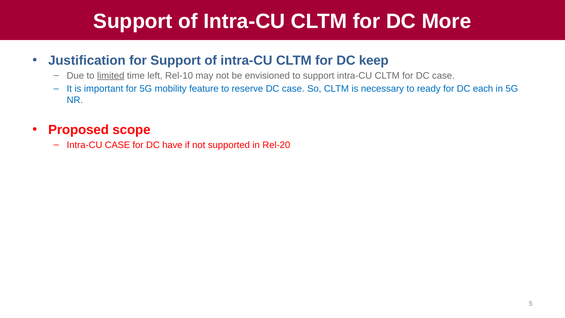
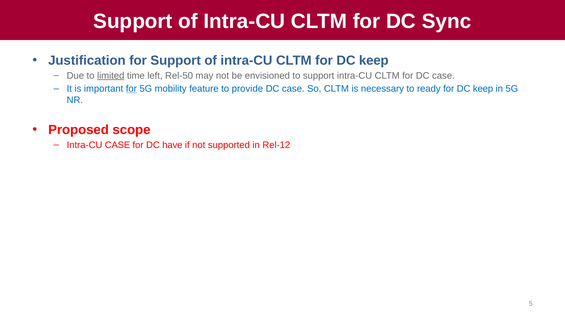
More: More -> Sync
Rel-10: Rel-10 -> Rel-50
for at (131, 89) underline: none -> present
reserve: reserve -> provide
ready for DC each: each -> keep
Rel-20: Rel-20 -> Rel-12
